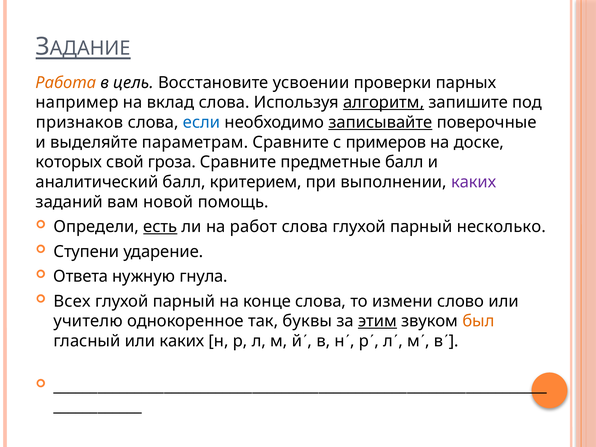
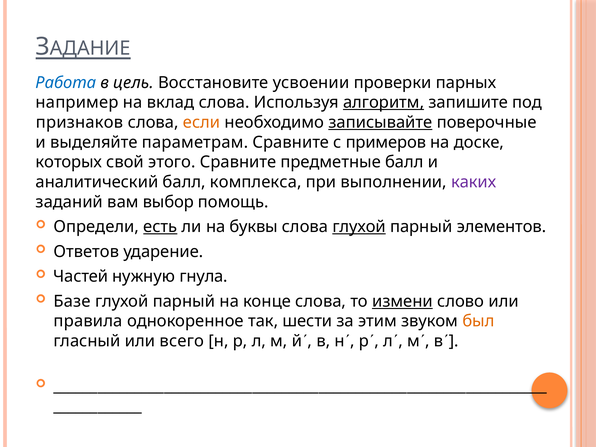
Работа colour: orange -> blue
если colour: blue -> orange
гроза: гроза -> этого
критерием: критерием -> комплекса
новой: новой -> выбор
работ: работ -> буквы
глухой at (359, 227) underline: none -> present
несколько: несколько -> элементов
Ступени: Ступени -> Ответов
Ответа: Ответа -> Частей
Всех: Всех -> Базе
измени underline: none -> present
учителю: учителю -> правила
буквы: буквы -> шести
этим underline: present -> none
или каких: каких -> всего
